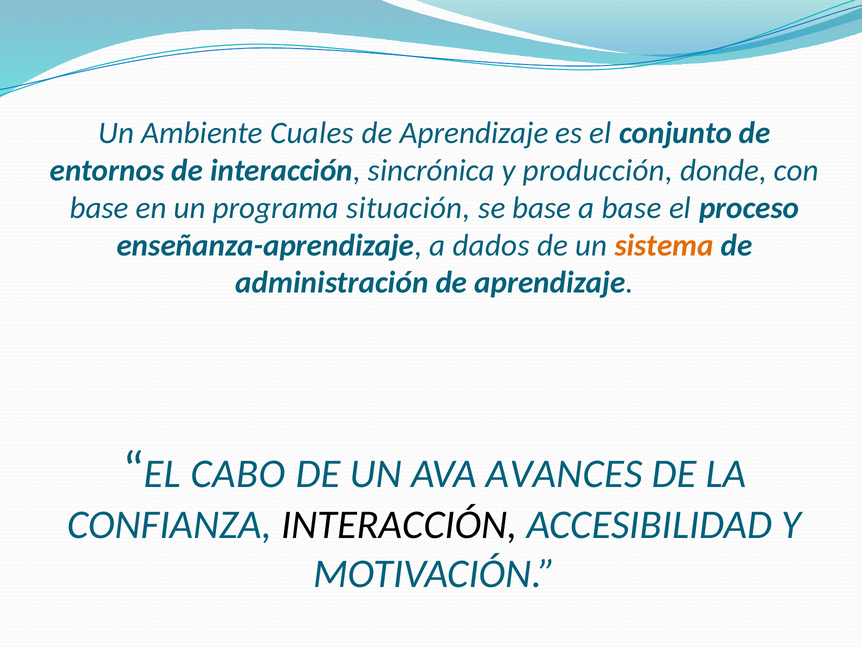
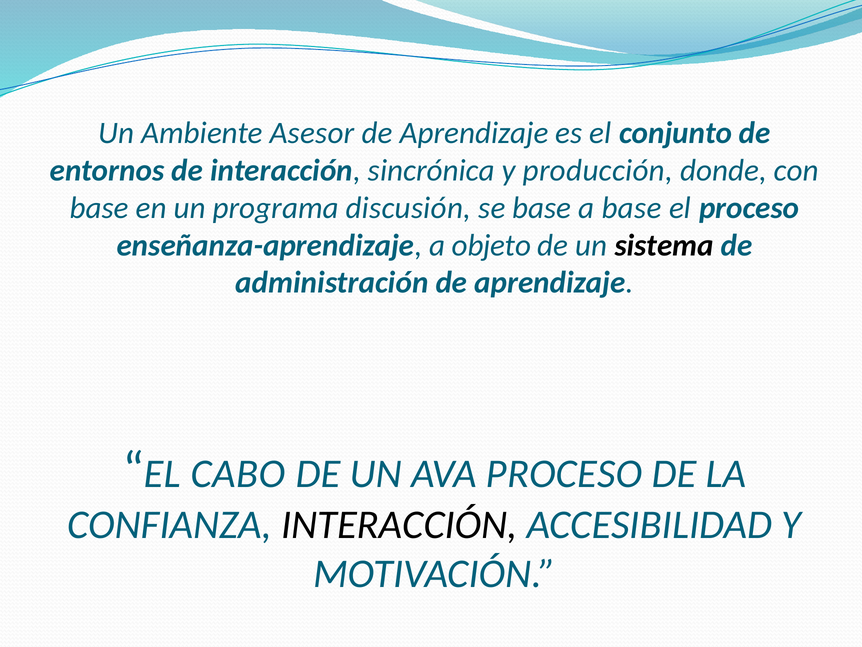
Cuales: Cuales -> Asesor
situación: situación -> discusión
dados: dados -> objeto
sistema colour: orange -> black
AVA AVANCES: AVANCES -> PROCESO
